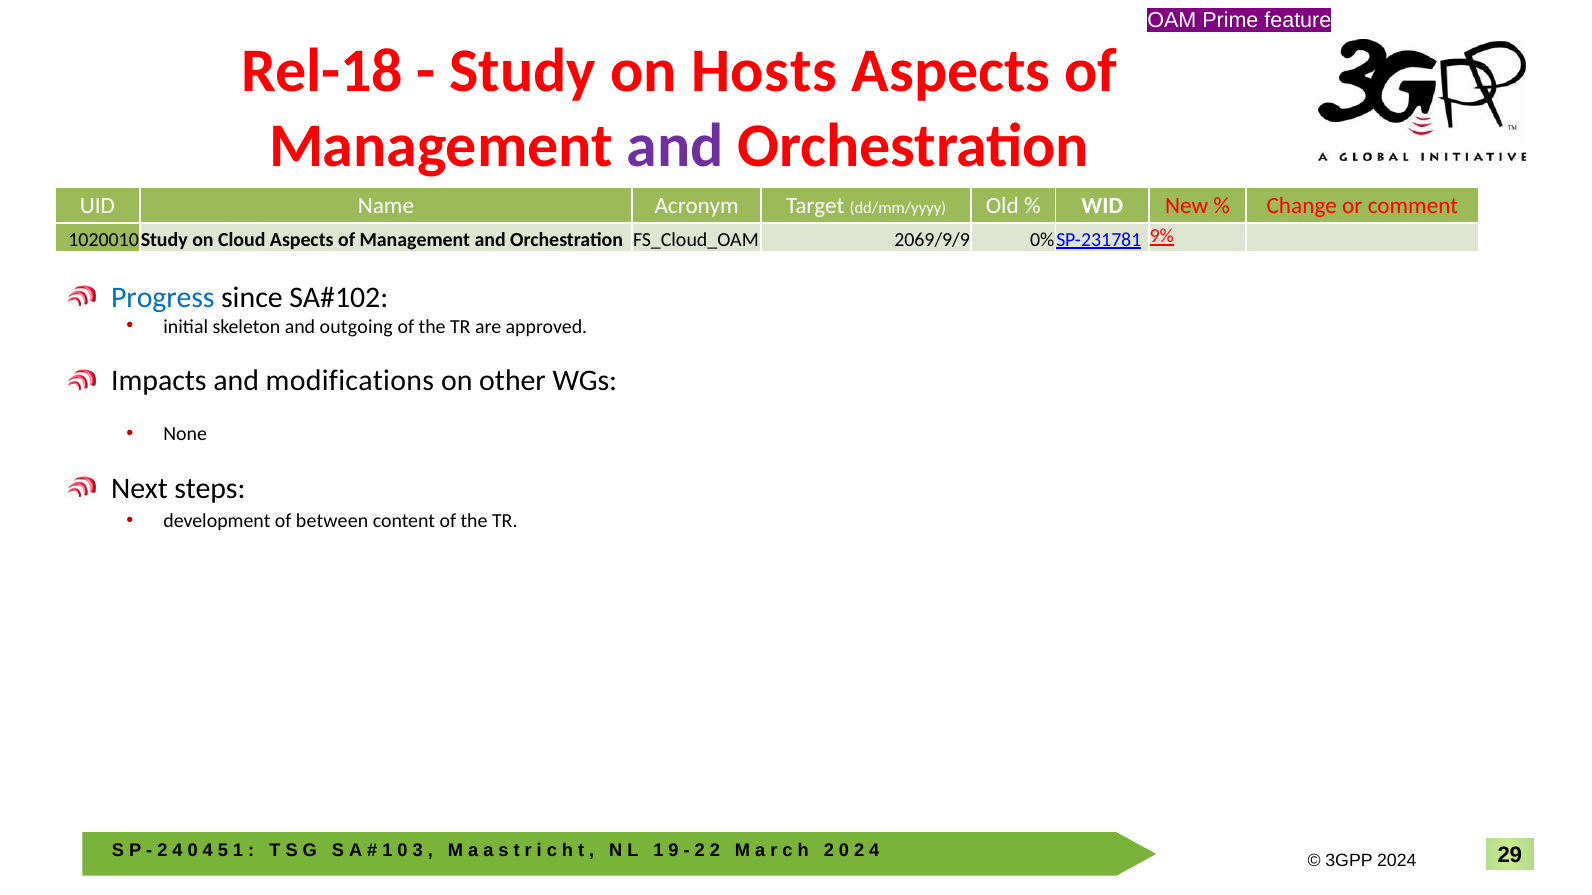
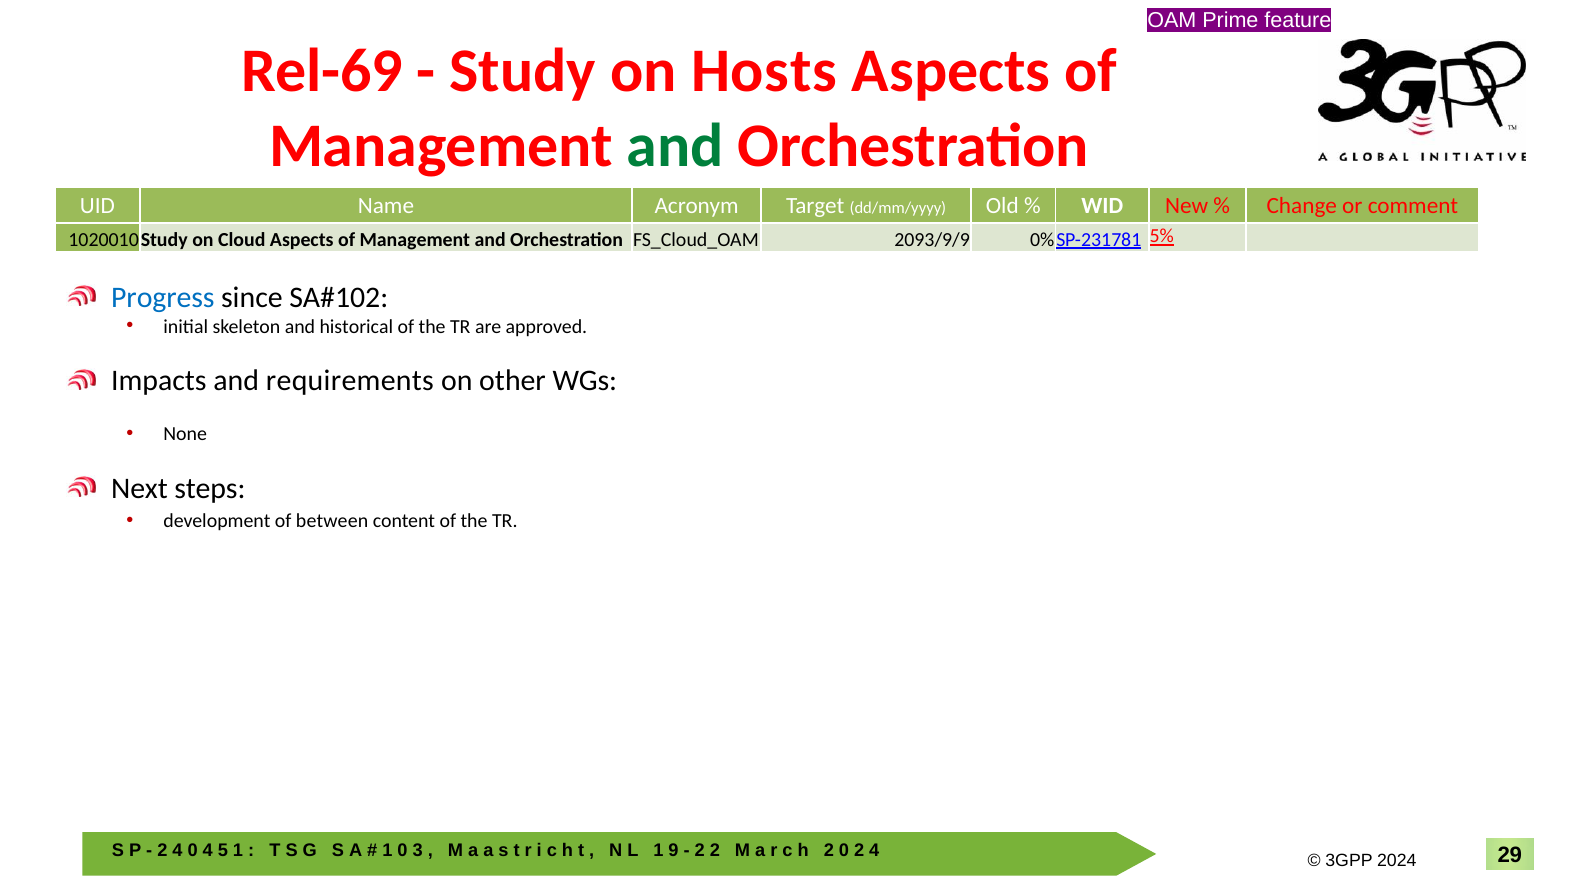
Rel-18: Rel-18 -> Rel-69
and at (675, 146) colour: purple -> green
2069/9/9: 2069/9/9 -> 2093/9/9
9%: 9% -> 5%
outgoing: outgoing -> historical
modifications: modifications -> requirements
